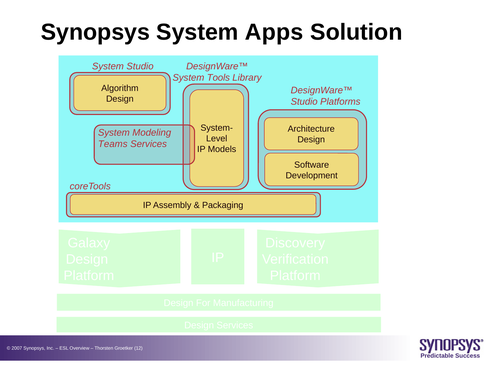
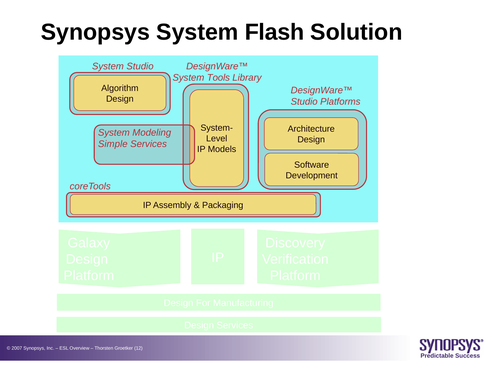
Apps: Apps -> Flash
Teams: Teams -> Simple
